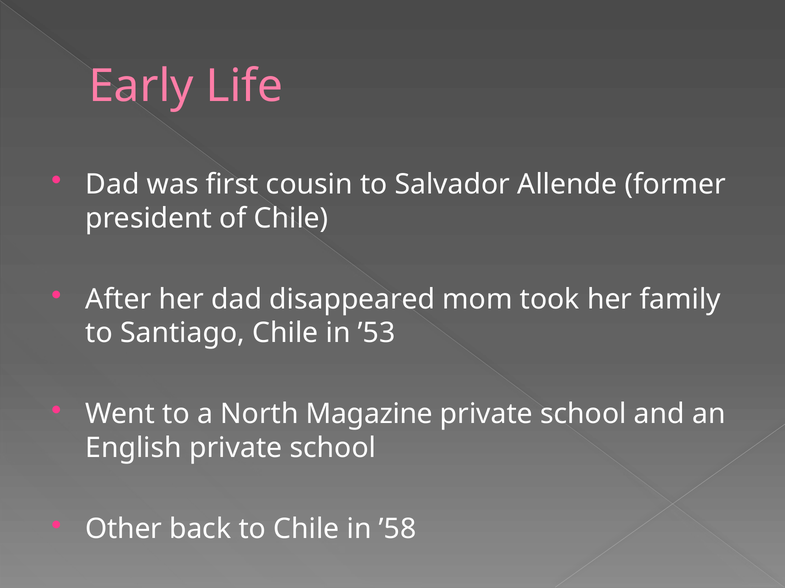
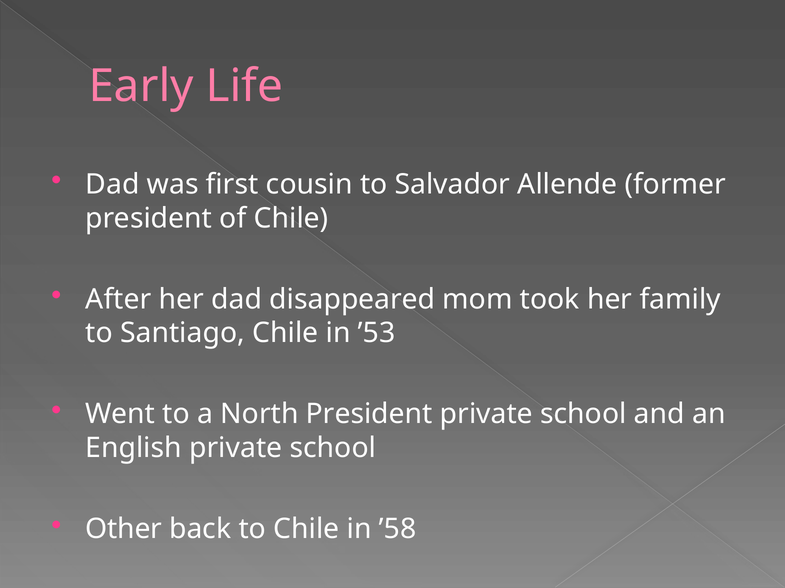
North Magazine: Magazine -> President
